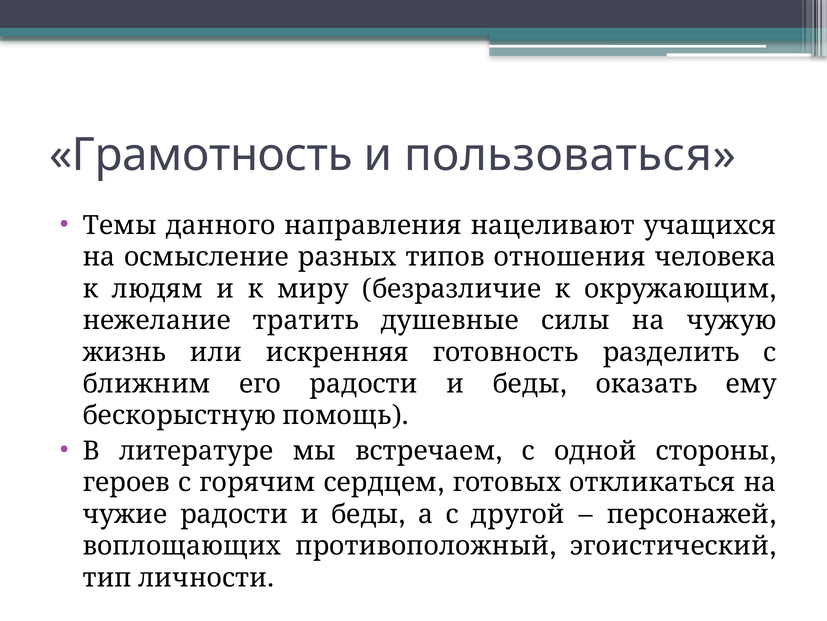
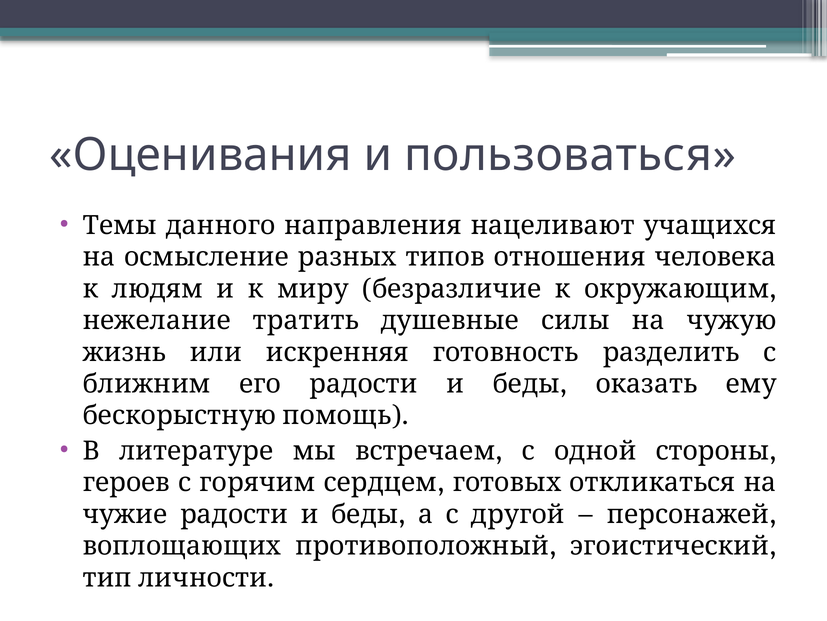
Грамотность: Грамотность -> Оценивания
